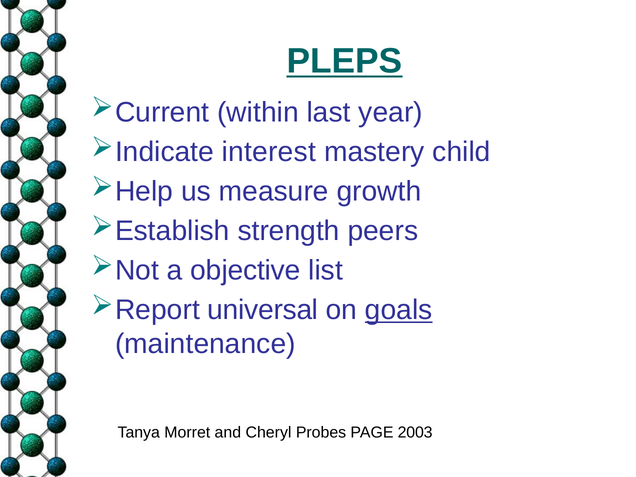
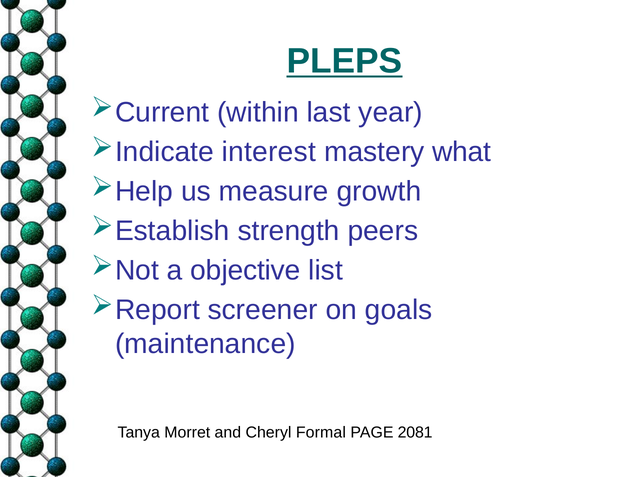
child: child -> what
universal: universal -> screener
goals underline: present -> none
Probes: Probes -> Formal
2003: 2003 -> 2081
